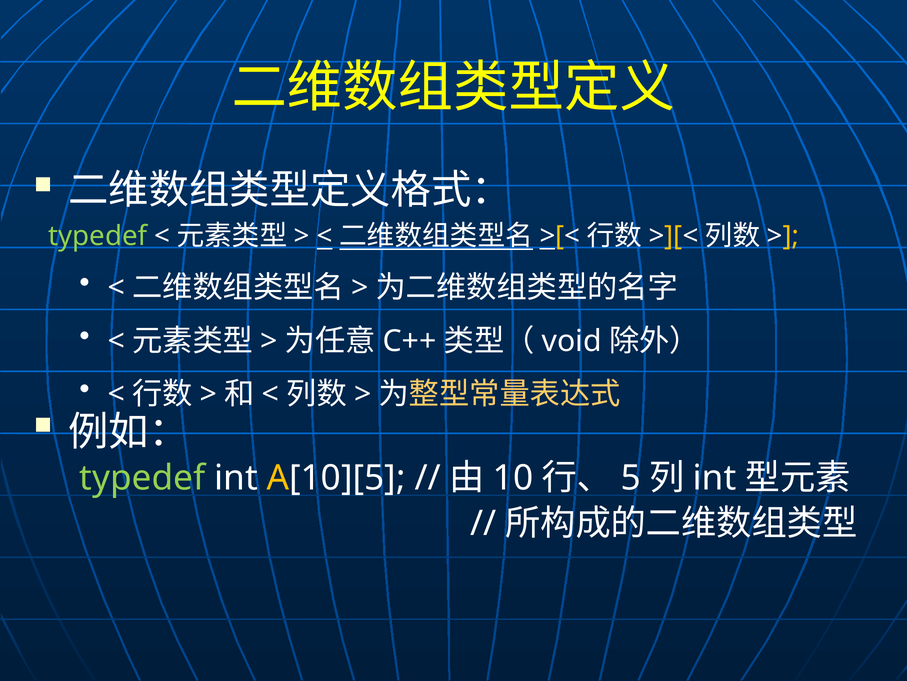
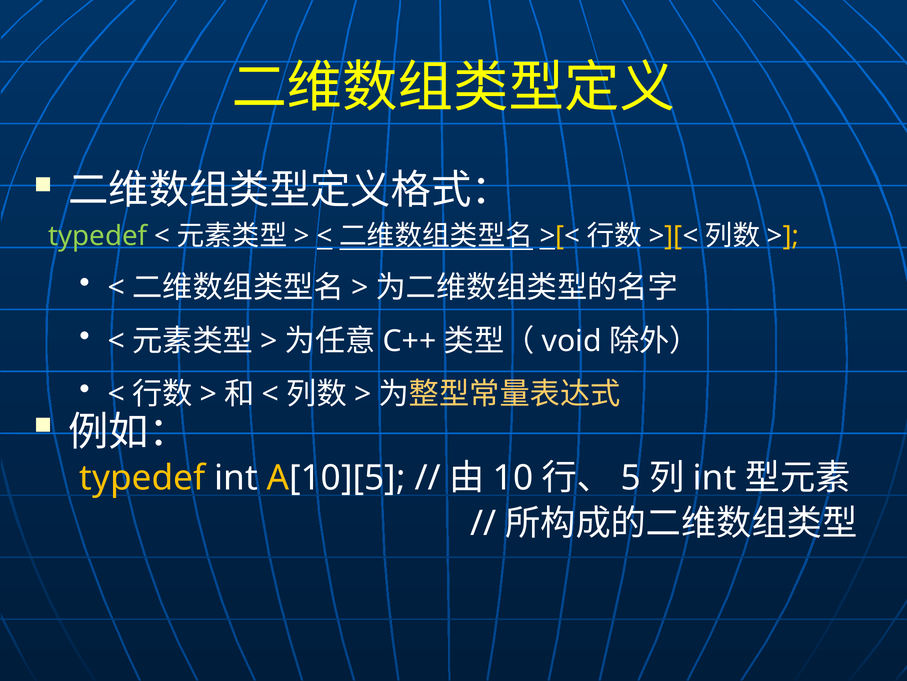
typedef at (142, 478) colour: light green -> yellow
